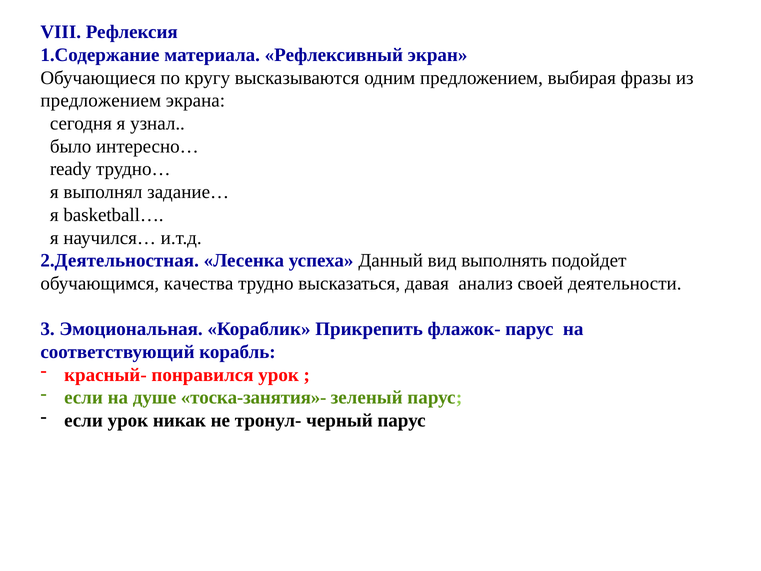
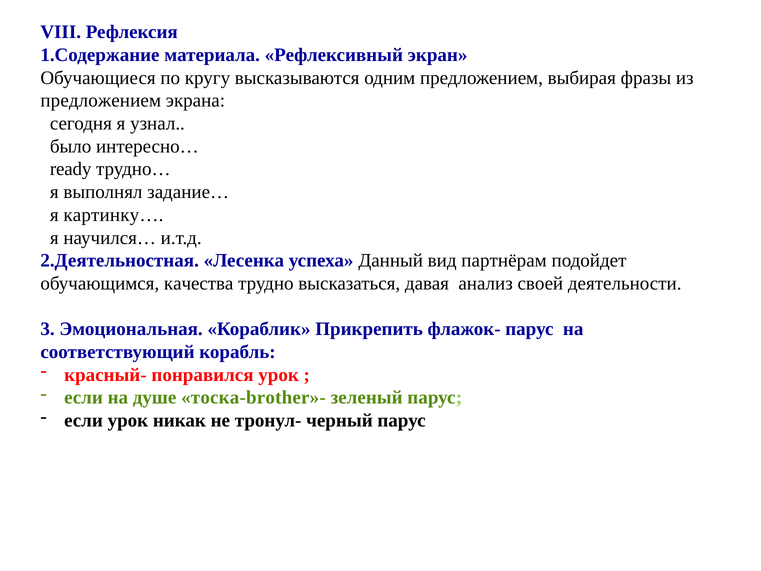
basketball…: basketball… -> картинку…
выполнять: выполнять -> партнёрам
тоска-занятия»-: тоска-занятия»- -> тоска-brother»-
